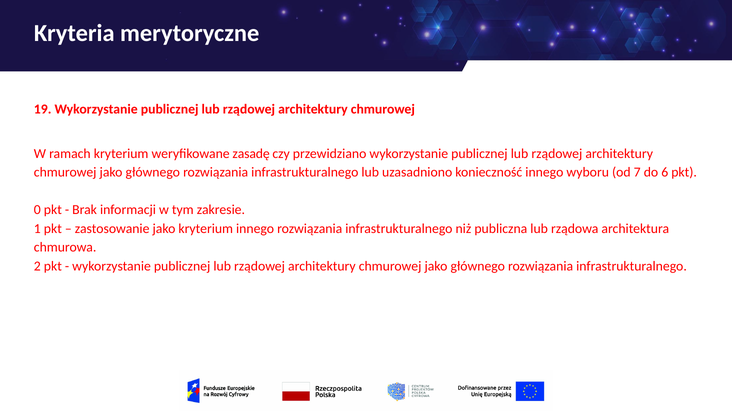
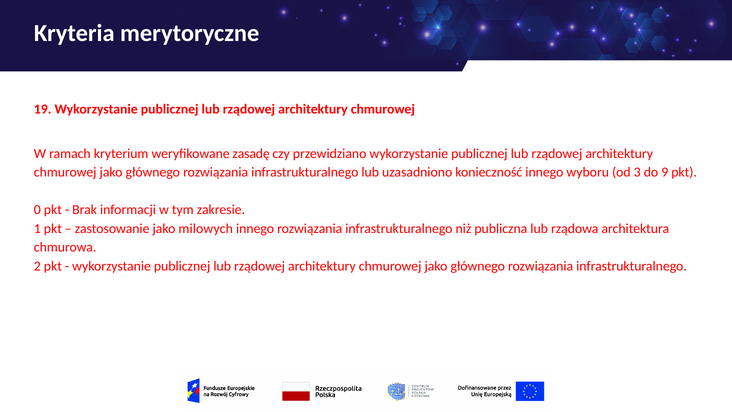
7: 7 -> 3
6: 6 -> 9
jako kryterium: kryterium -> milowych
